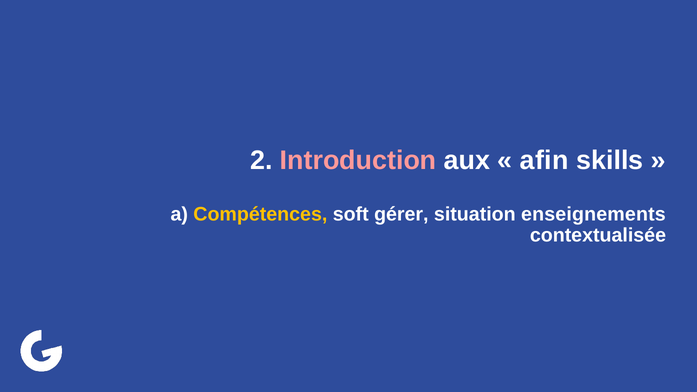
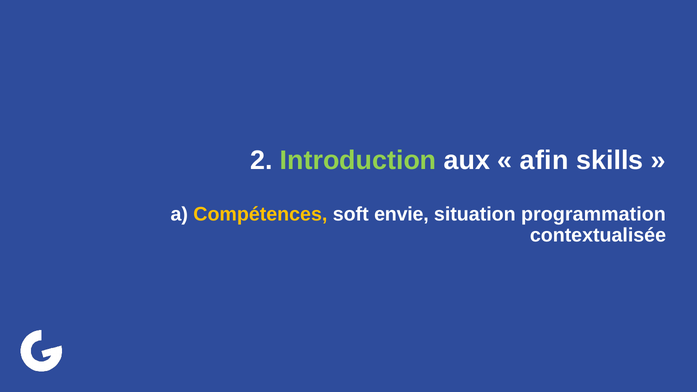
Introduction colour: pink -> light green
gérer: gérer -> envie
enseignements: enseignements -> programmation
